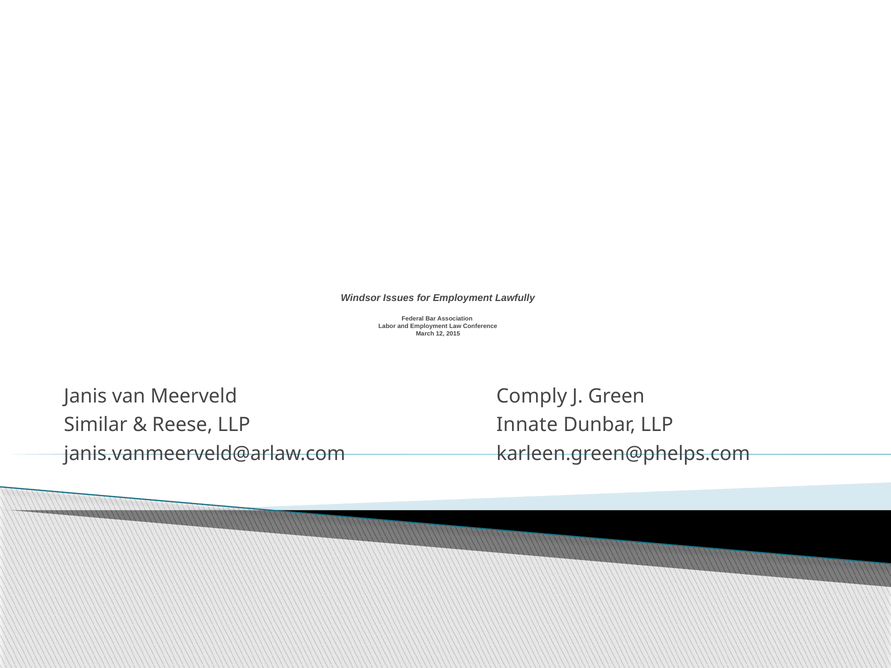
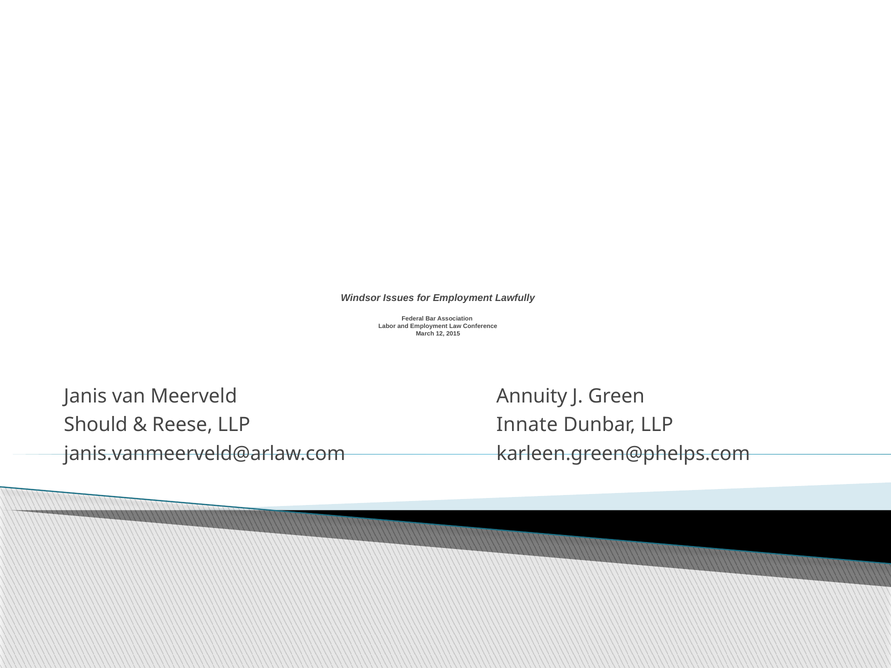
Comply: Comply -> Annuity
Similar: Similar -> Should
